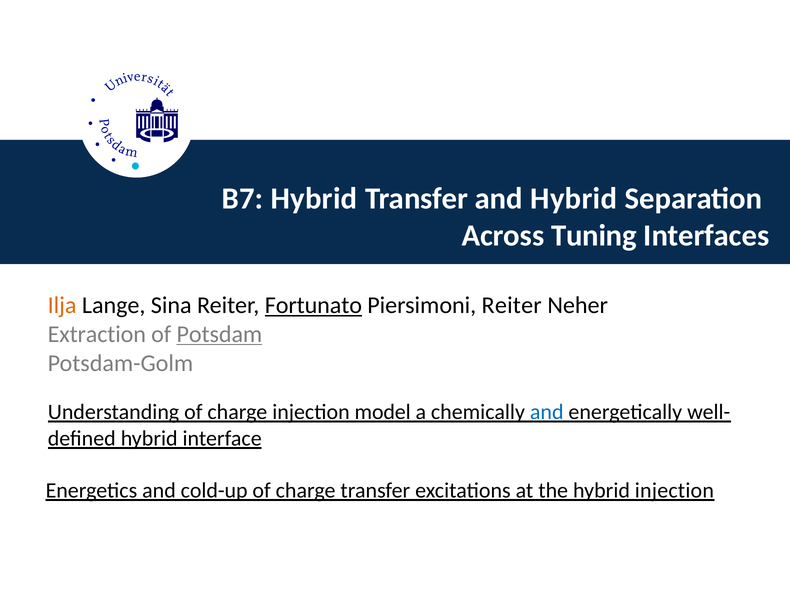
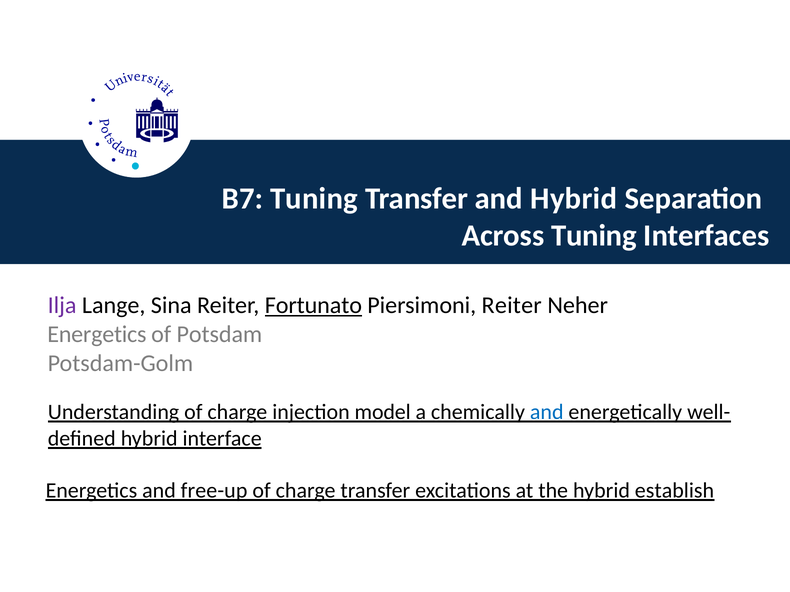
B7 Hybrid: Hybrid -> Tuning
Ilja colour: orange -> purple
Extraction at (97, 334): Extraction -> Energetics
Potsdam underline: present -> none
cold-up: cold-up -> free-up
hybrid injection: injection -> establish
